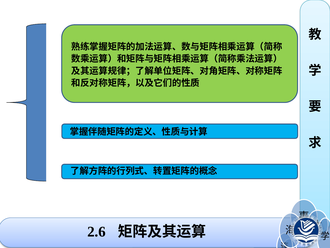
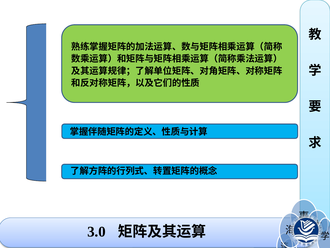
2.6: 2.6 -> 3.0
